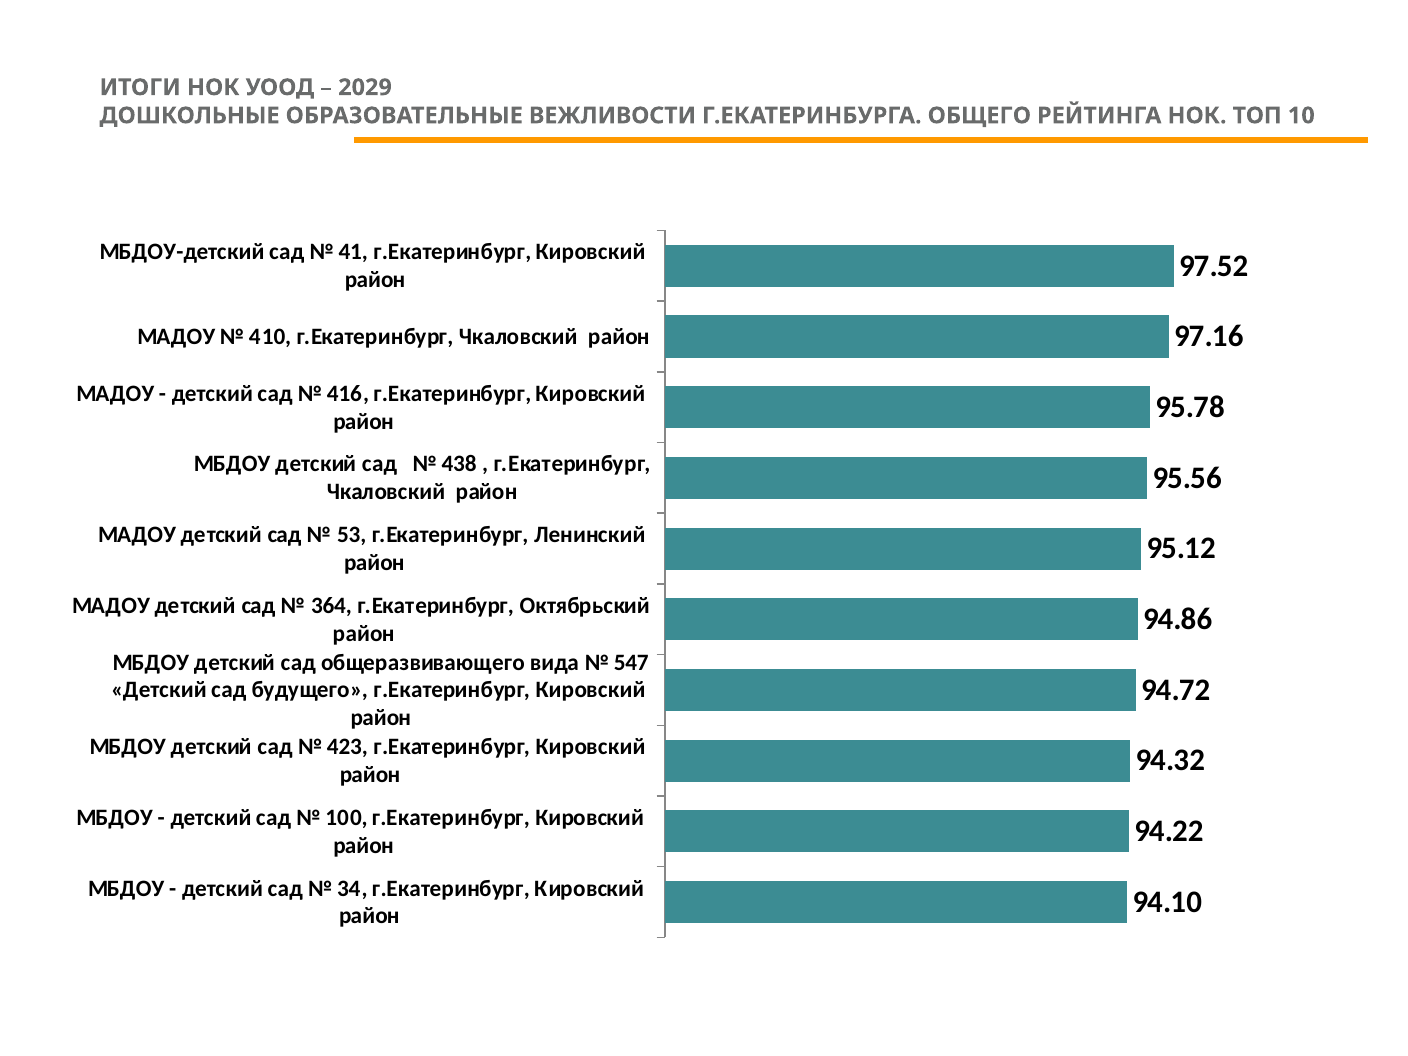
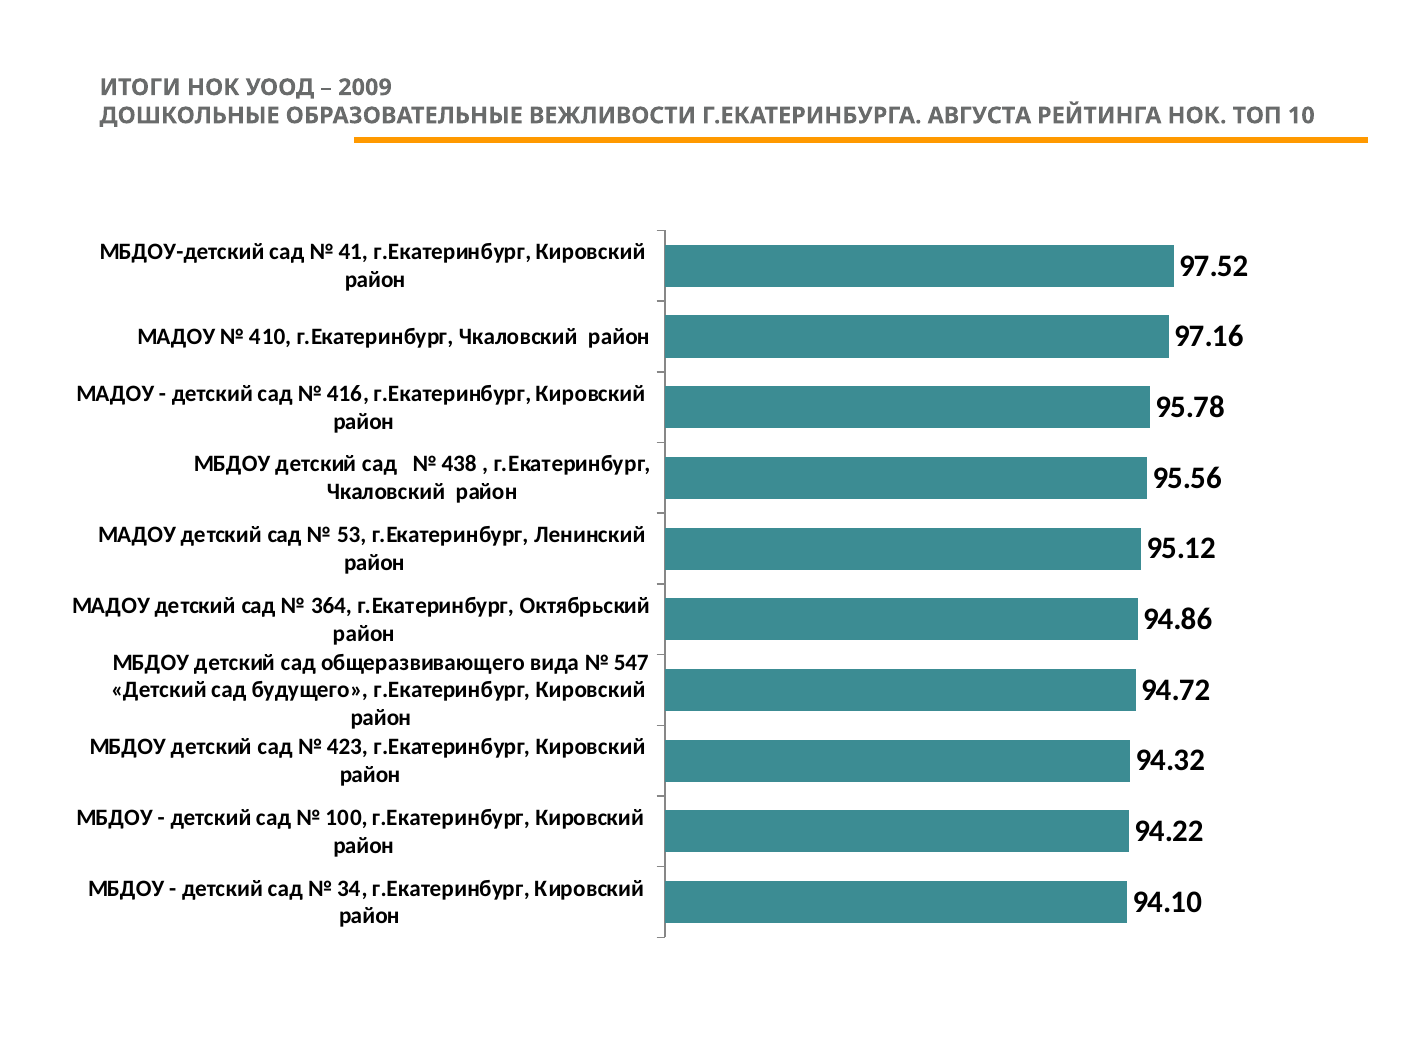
2029: 2029 -> 2009
ОБЩЕГО: ОБЩЕГО -> АВГУСТА
